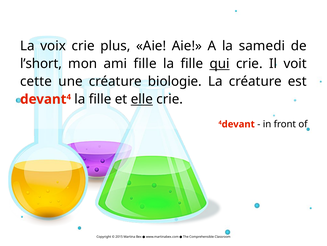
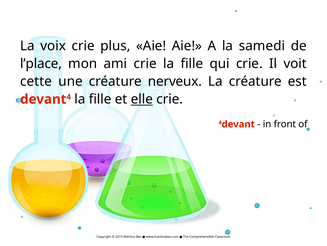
l’short: l’short -> l’place
ami fille: fille -> crie
qui underline: present -> none
biologie: biologie -> nerveux
